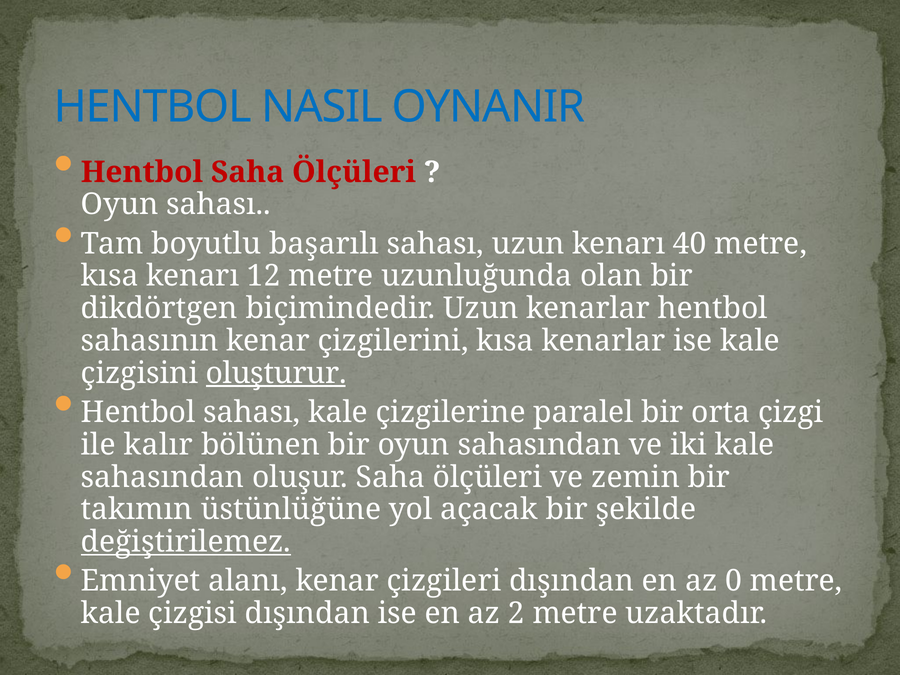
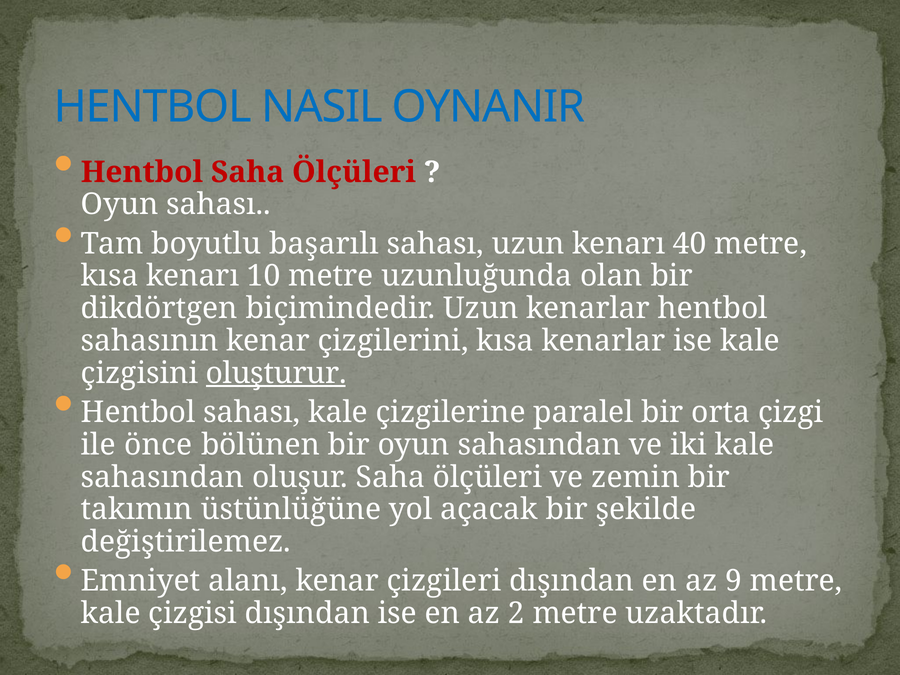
12: 12 -> 10
kalır: kalır -> önce
değiştirilemez underline: present -> none
0: 0 -> 9
